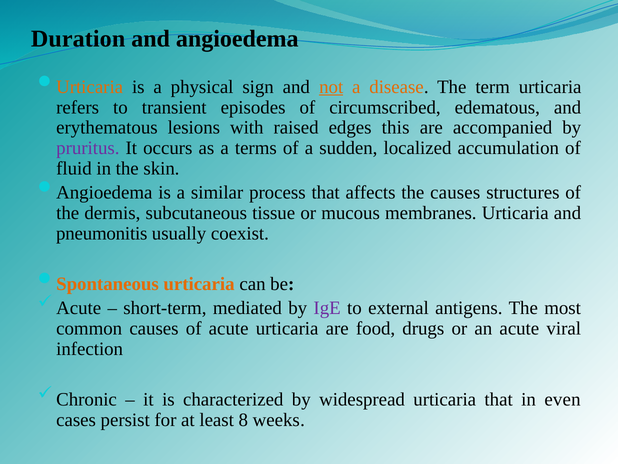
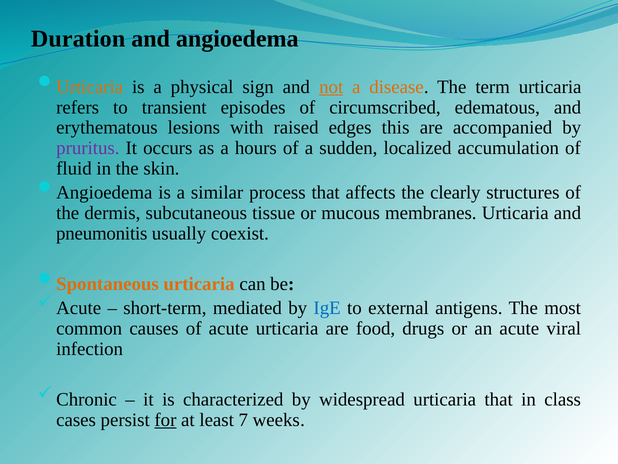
terms: terms -> hours
the causes: causes -> clearly
IgE colour: purple -> blue
even: even -> class
for underline: none -> present
8: 8 -> 7
